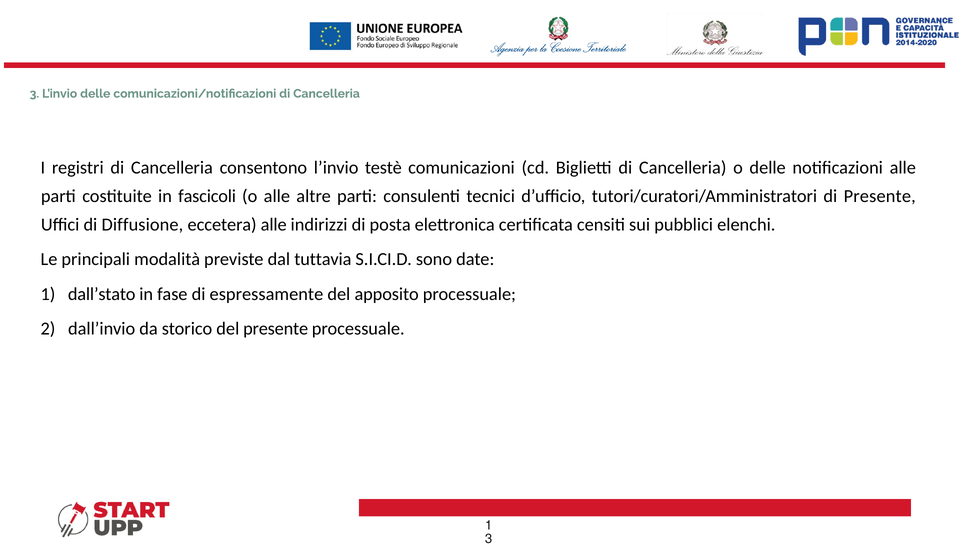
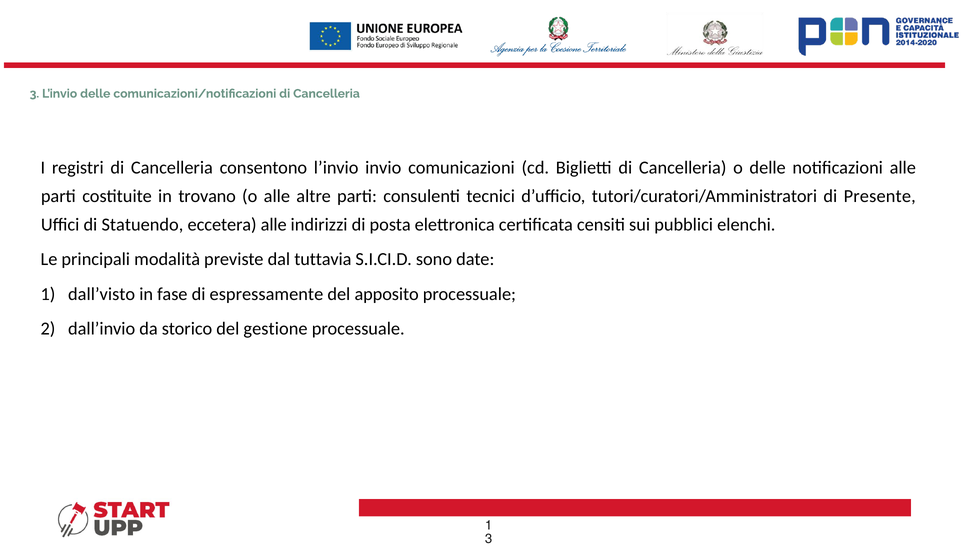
testè: testè -> invio
fascicoli: fascicoli -> trovano
Diffusione: Diffusione -> Statuendo
dall’stato: dall’stato -> dall’visto
del presente: presente -> gestione
